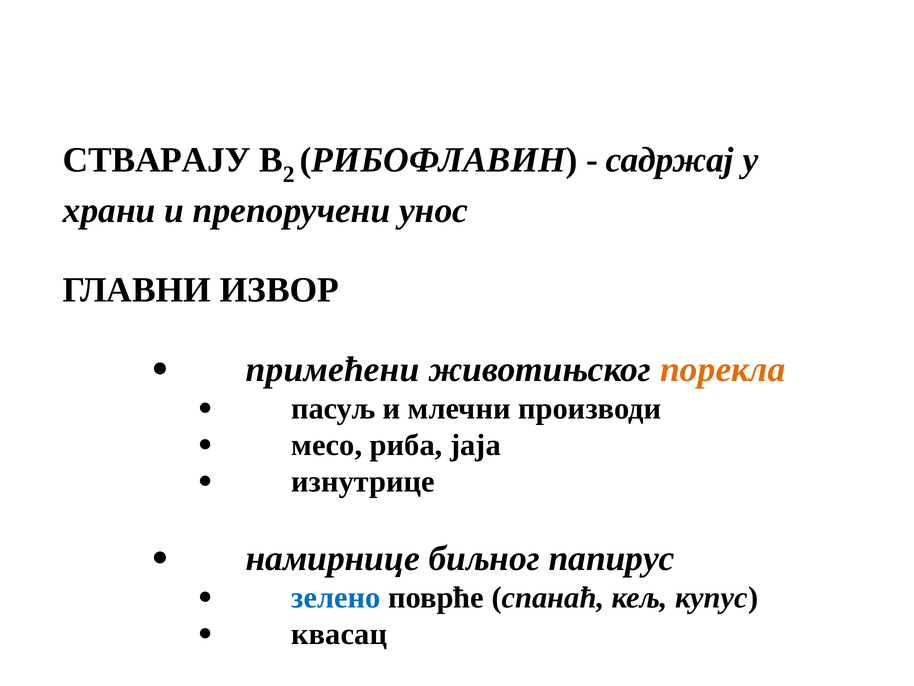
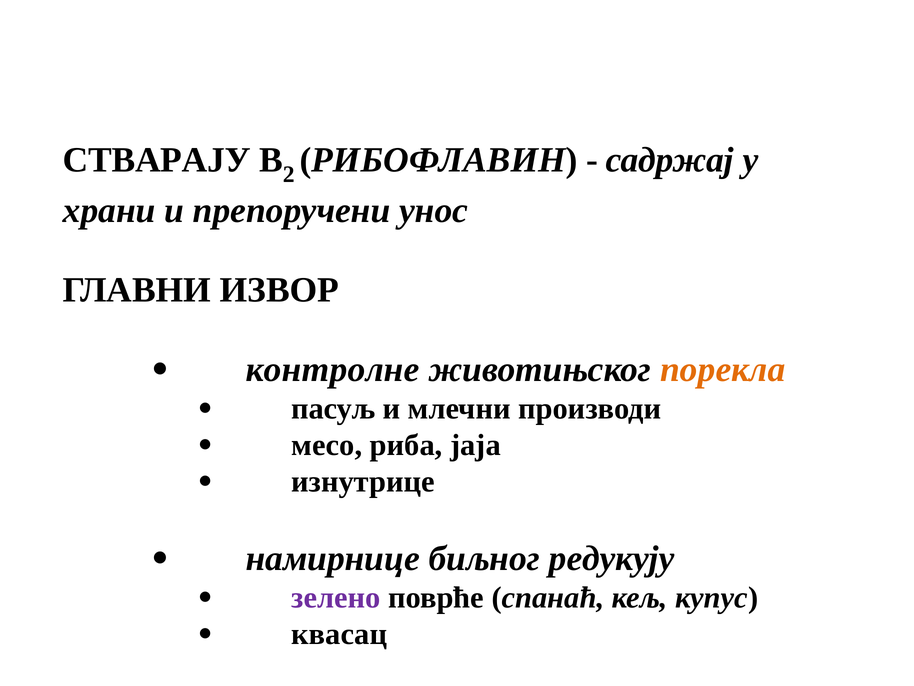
примећени: примећени -> контролне
папирус: папирус -> редукују
зелено colour: blue -> purple
